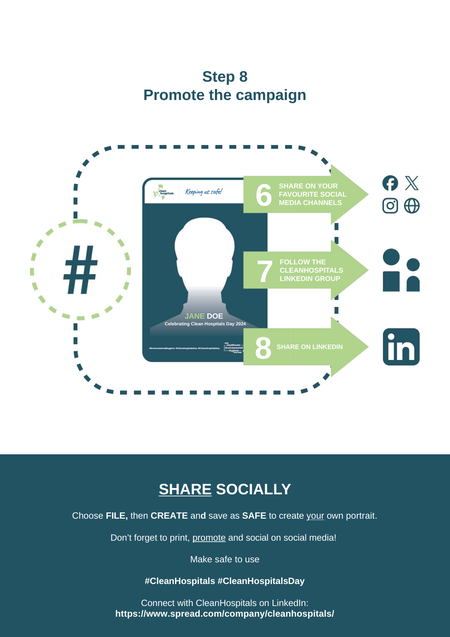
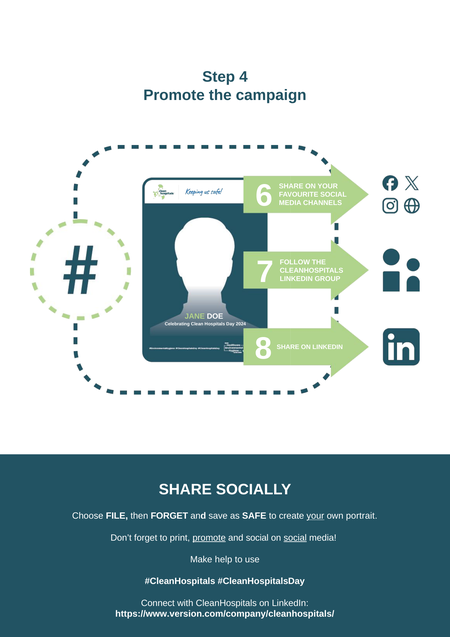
Step 8: 8 -> 4
SHARE at (185, 489) underline: present -> none
then CREATE: CREATE -> FORGET
social at (295, 537) underline: none -> present
Make safe: safe -> help
https://www.spread.com/company/cleanhospitals/: https://www.spread.com/company/cleanhospitals/ -> https://www.version.com/company/cleanhospitals/
